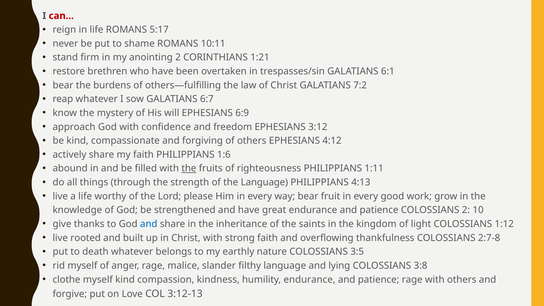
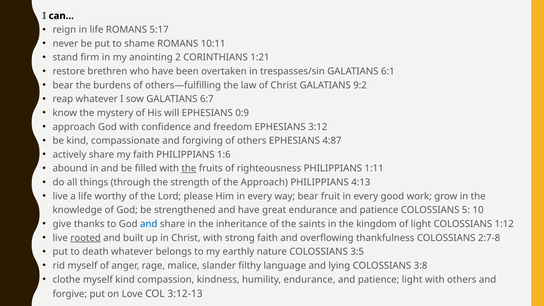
can colour: red -> black
7:2: 7:2 -> 9:2
6:9: 6:9 -> 0:9
4:12: 4:12 -> 4:87
the Language: Language -> Approach
COLOSSIANS 2: 2 -> 5
rooted underline: none -> present
patience rage: rage -> light
